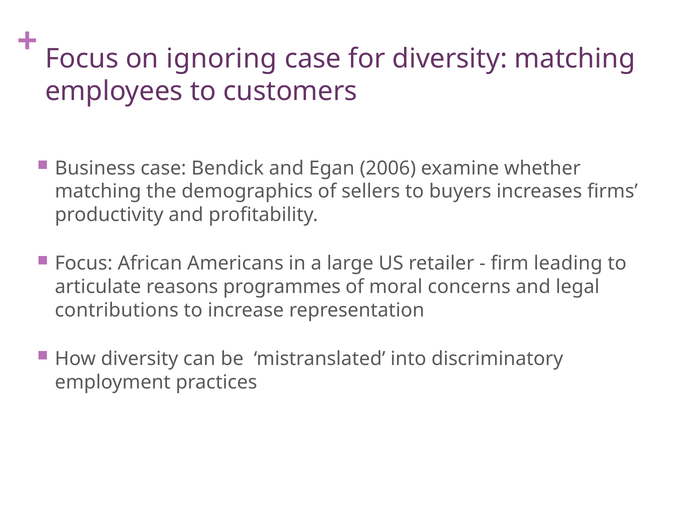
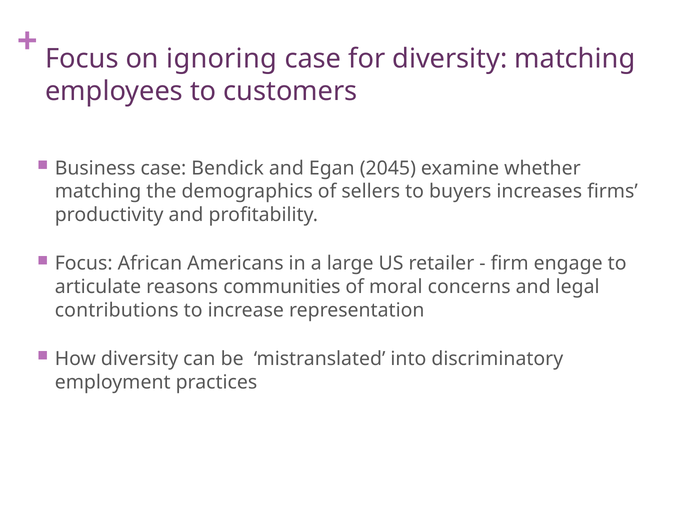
2006: 2006 -> 2045
leading: leading -> engage
programmes: programmes -> communities
